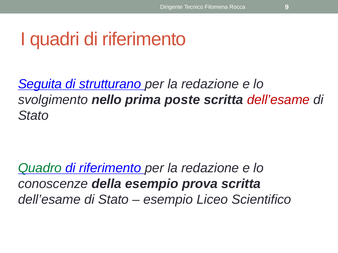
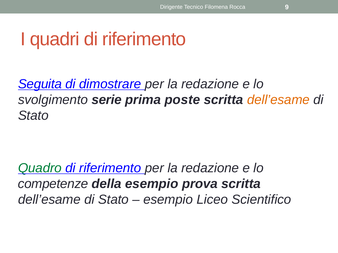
strutturano: strutturano -> dimostrare
nello: nello -> serie
dell’esame at (278, 100) colour: red -> orange
conoscenze: conoscenze -> competenze
